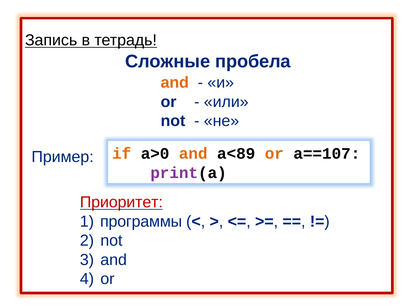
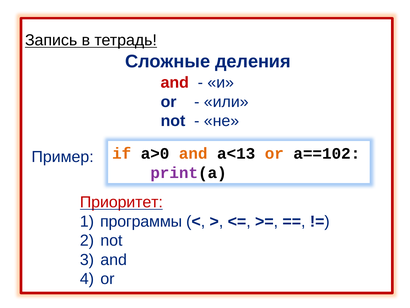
пробела: пробела -> деления
and at (175, 82) colour: orange -> red
a<89: a<89 -> a<13
a==107: a==107 -> a==102
